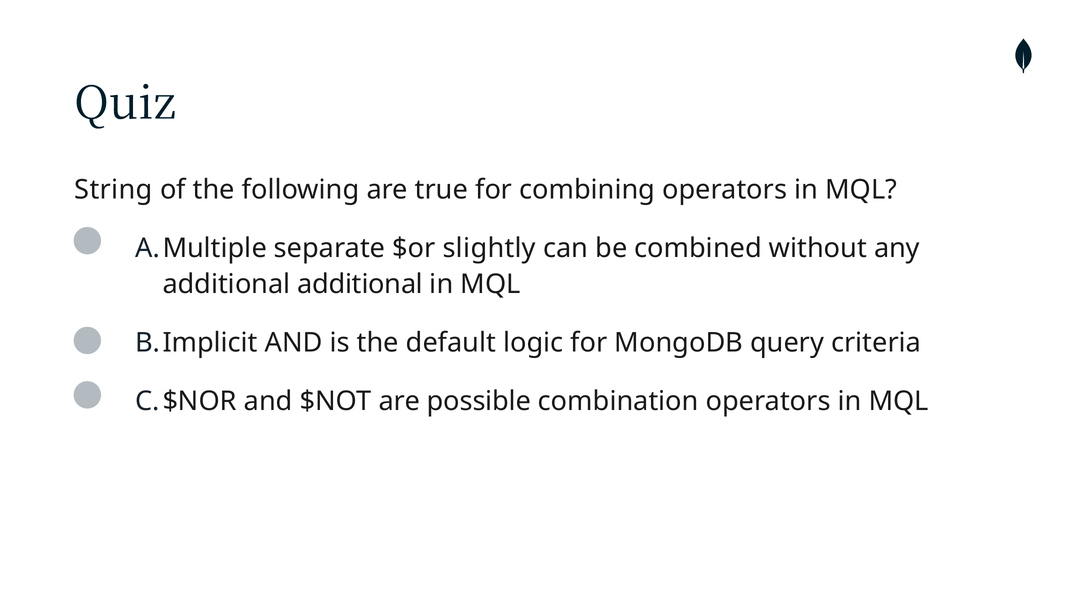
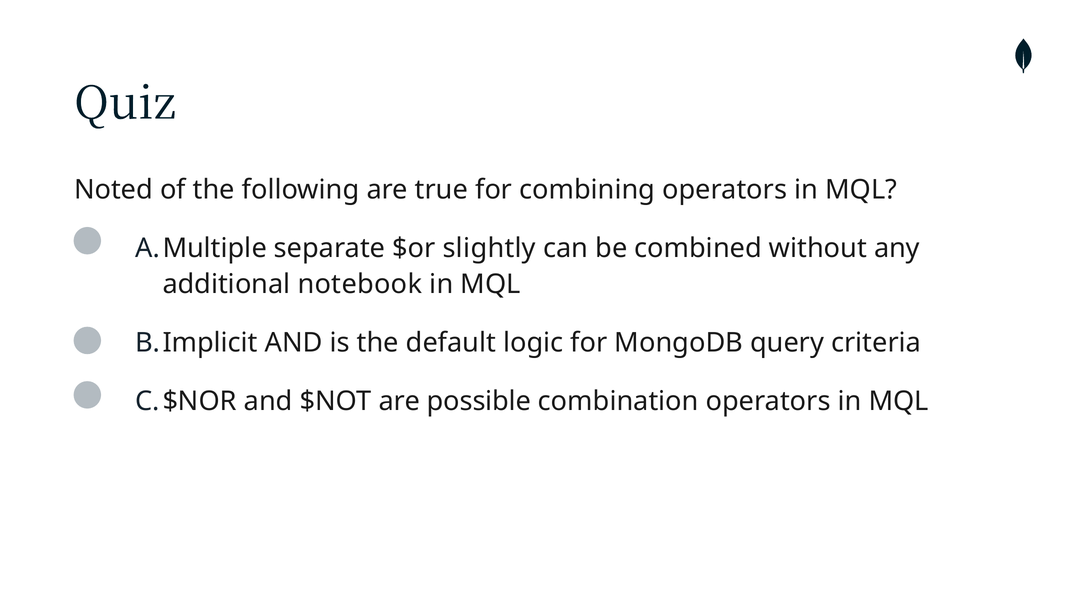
String: String -> Noted
additional additional: additional -> notebook
